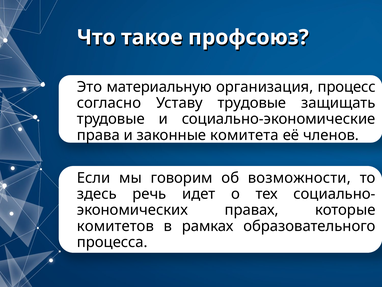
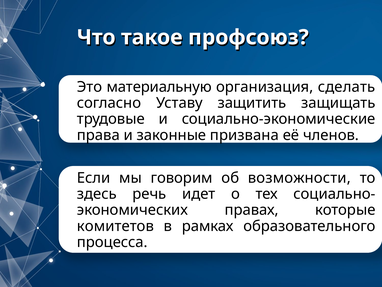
процесс: процесс -> сделать
Уставу трудовые: трудовые -> защитить
комитета: комитета -> призвана
